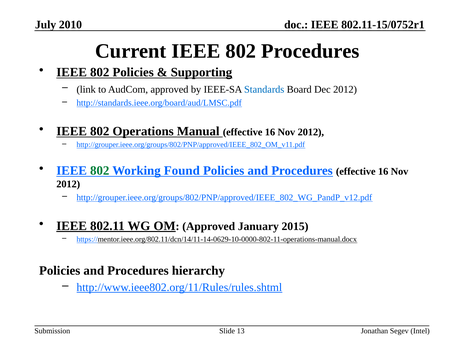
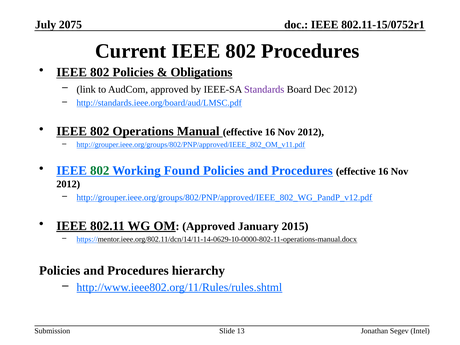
2010: 2010 -> 2075
Supporting: Supporting -> Obligations
Standards colour: blue -> purple
